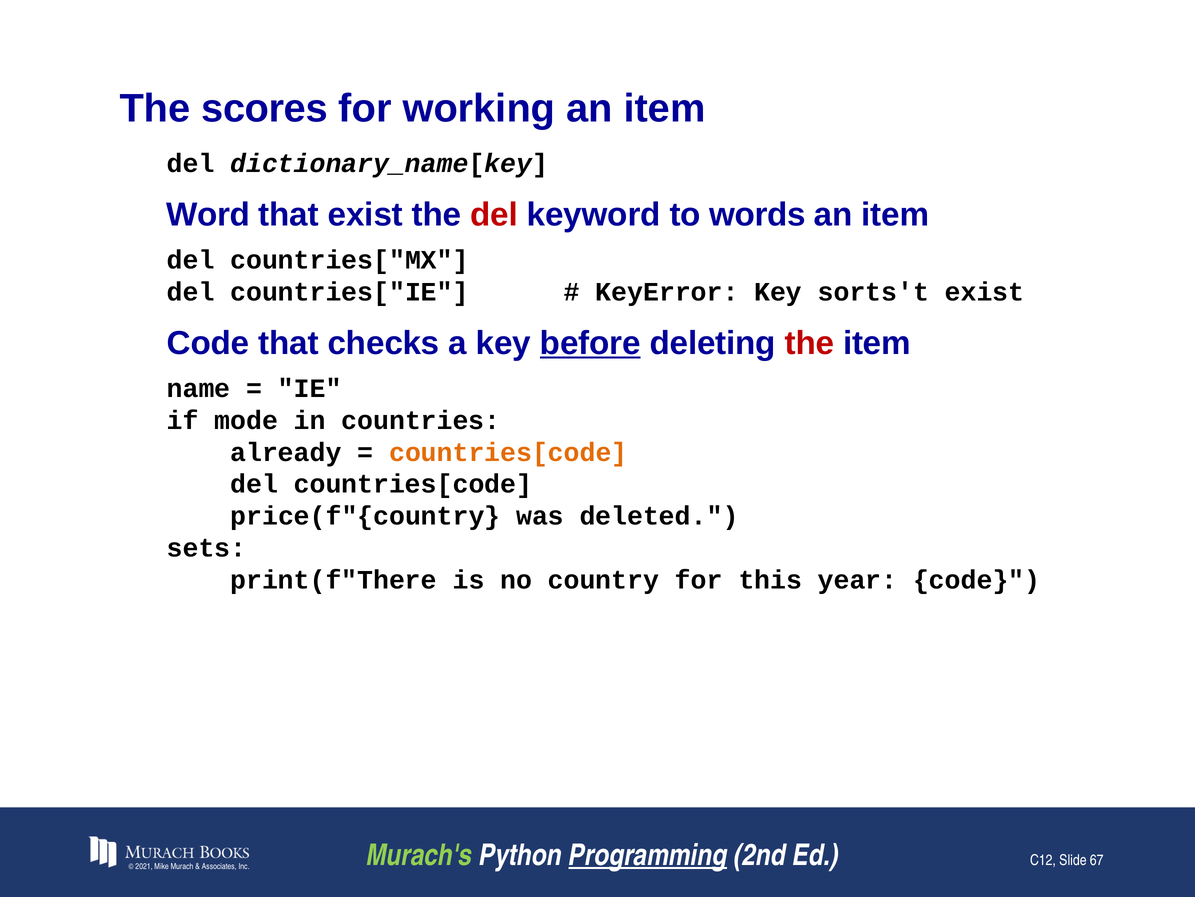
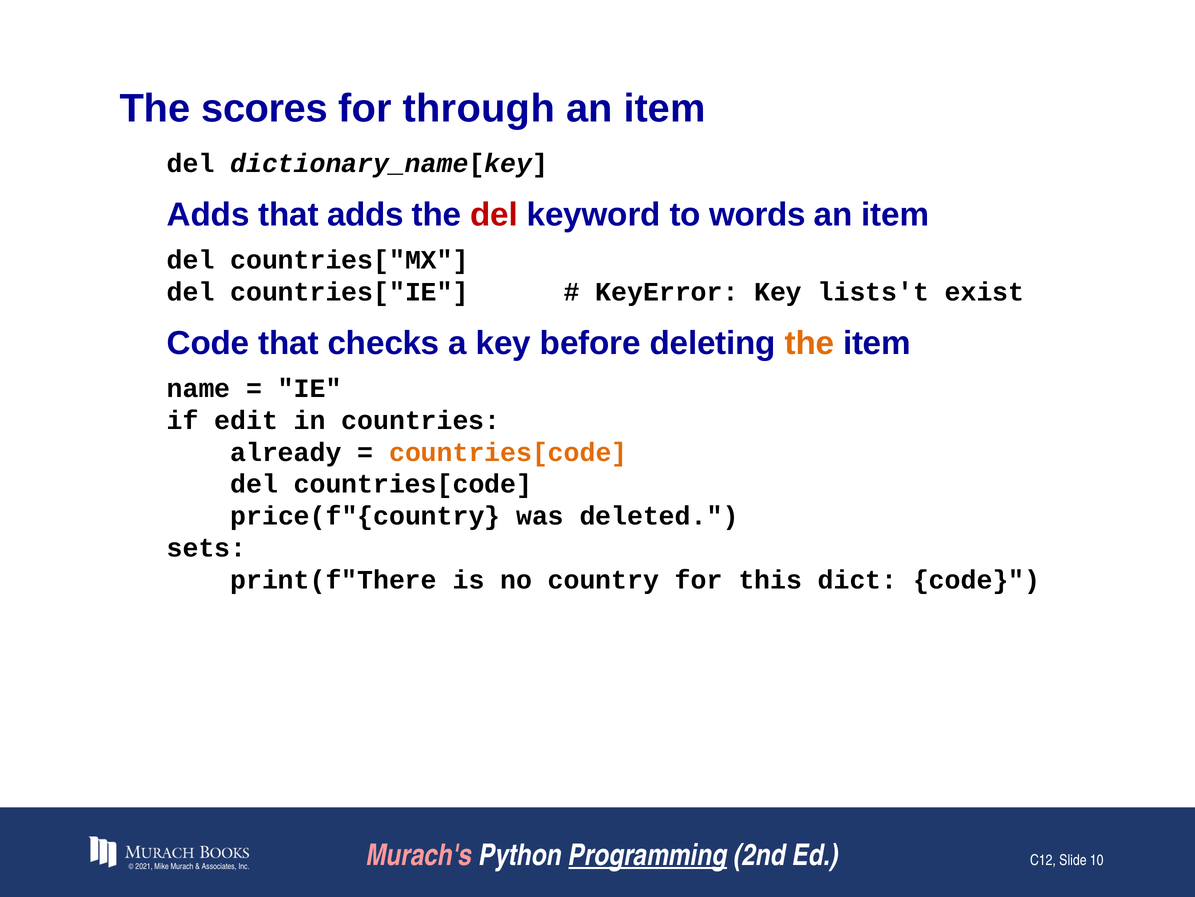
working: working -> through
Word at (208, 214): Word -> Adds
that exist: exist -> adds
sorts't: sorts't -> lists't
before underline: present -> none
the at (809, 343) colour: red -> orange
mode: mode -> edit
year: year -> dict
Murach's colour: light green -> pink
67: 67 -> 10
